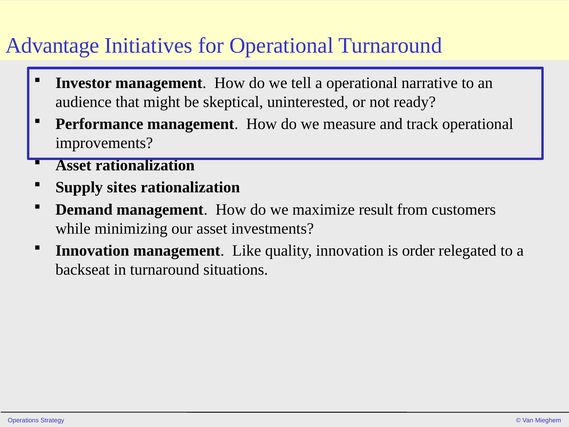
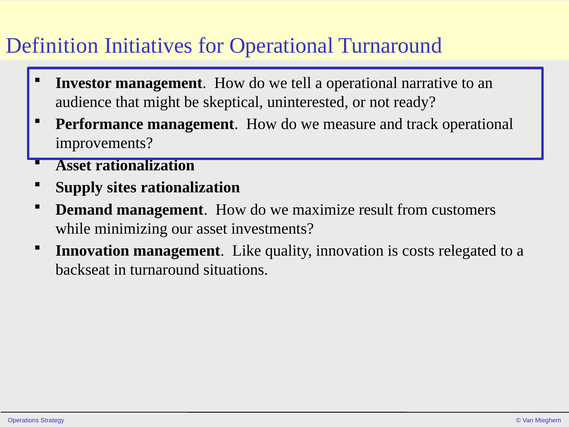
Advantage: Advantage -> Definition
order: order -> costs
